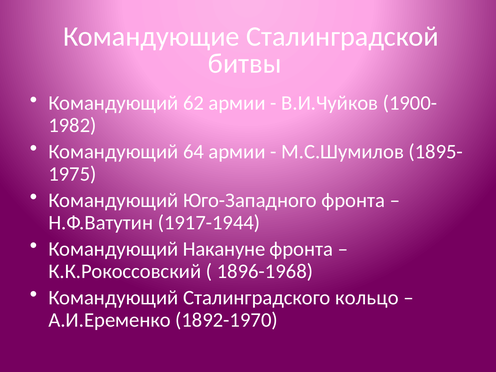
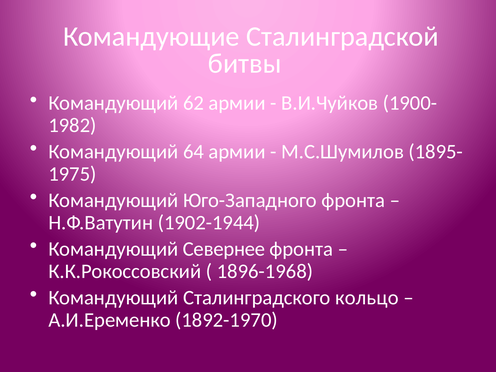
1917-1944: 1917-1944 -> 1902-1944
Накануне: Накануне -> Севернее
